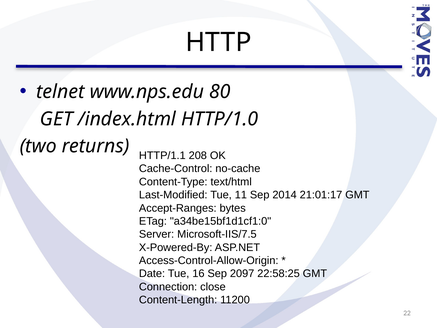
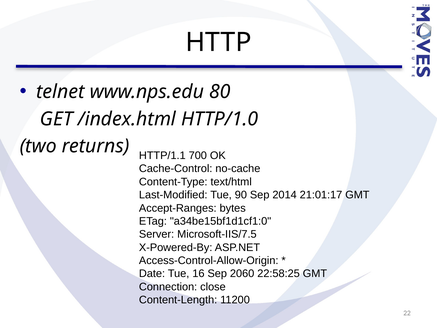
208: 208 -> 700
11: 11 -> 90
2097: 2097 -> 2060
